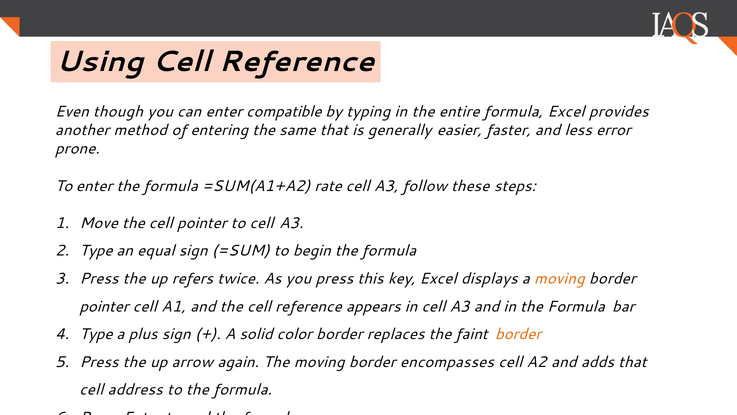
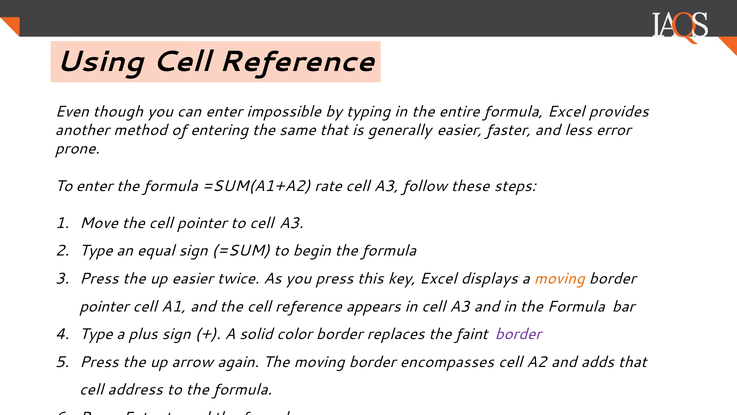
compatible: compatible -> impossible
up refers: refers -> easier
border at (518, 334) colour: orange -> purple
